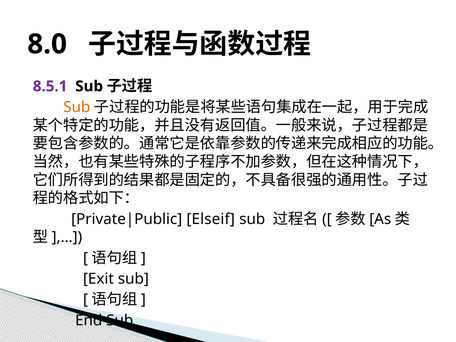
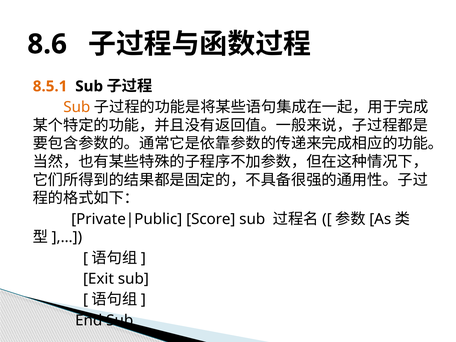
8.0: 8.0 -> 8.6
8.5.1 colour: purple -> orange
Elseif: Elseif -> Score
